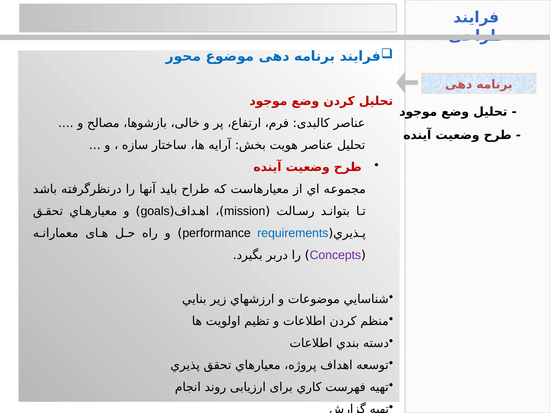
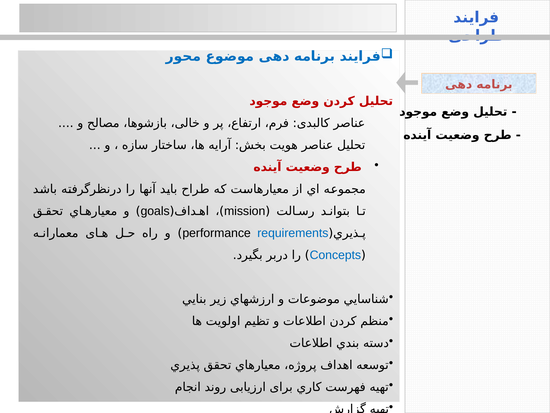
Concepts colour: purple -> blue
